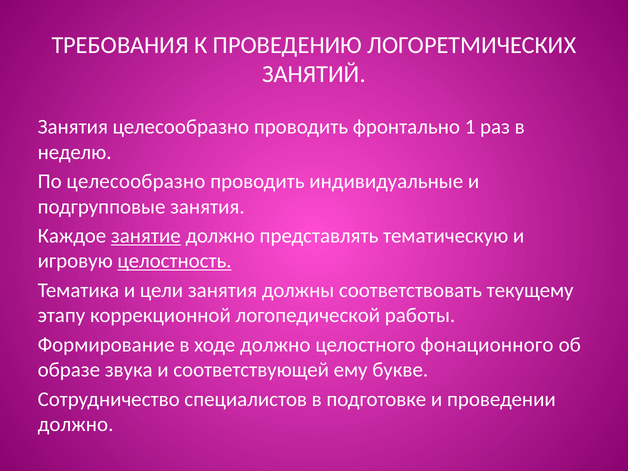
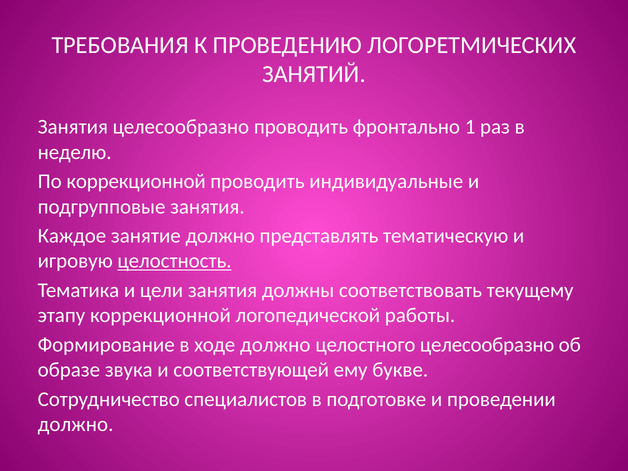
По целесообразно: целесообразно -> коррекционной
занятие underline: present -> none
целостного фонационного: фонационного -> целесообразно
